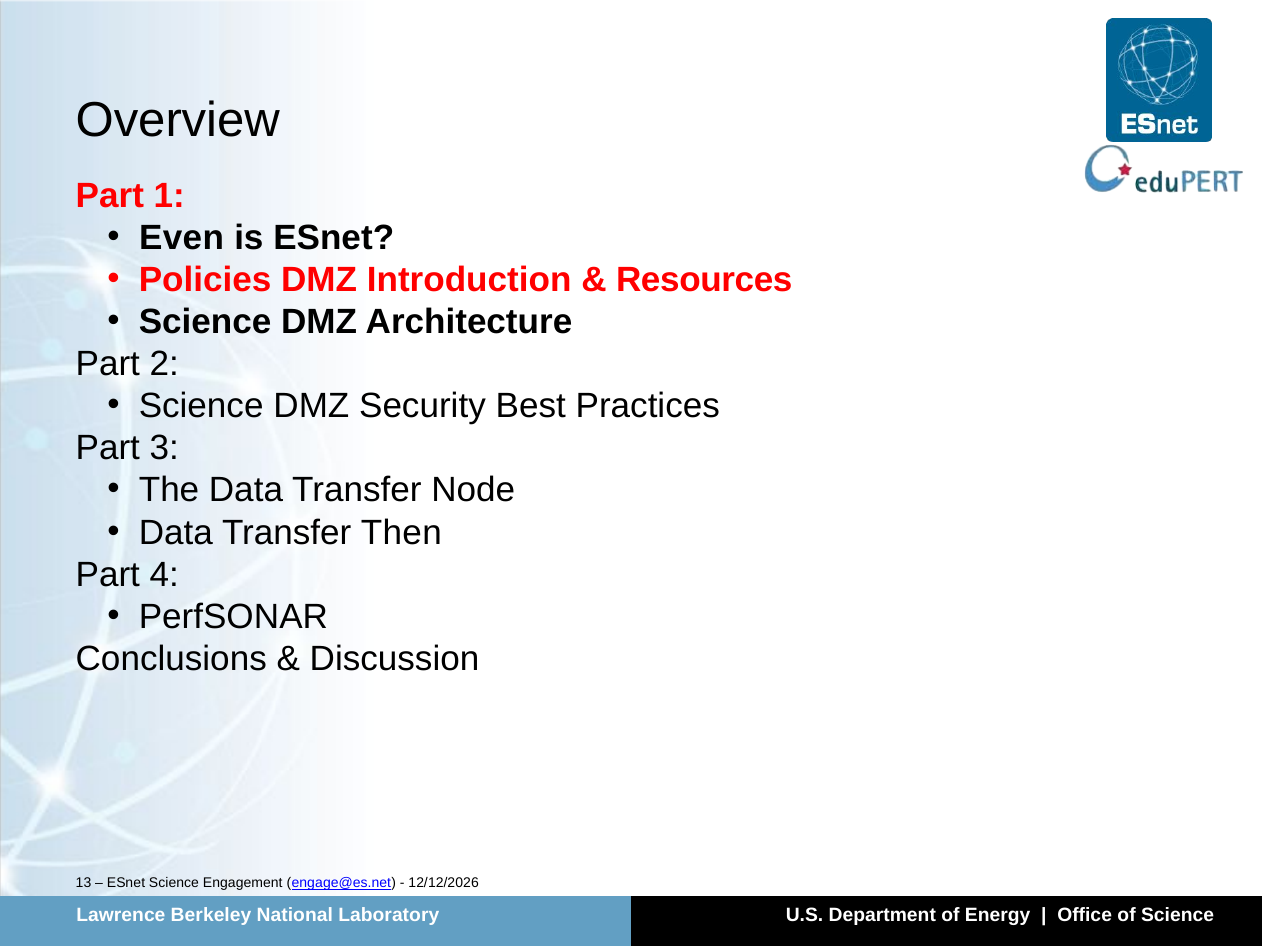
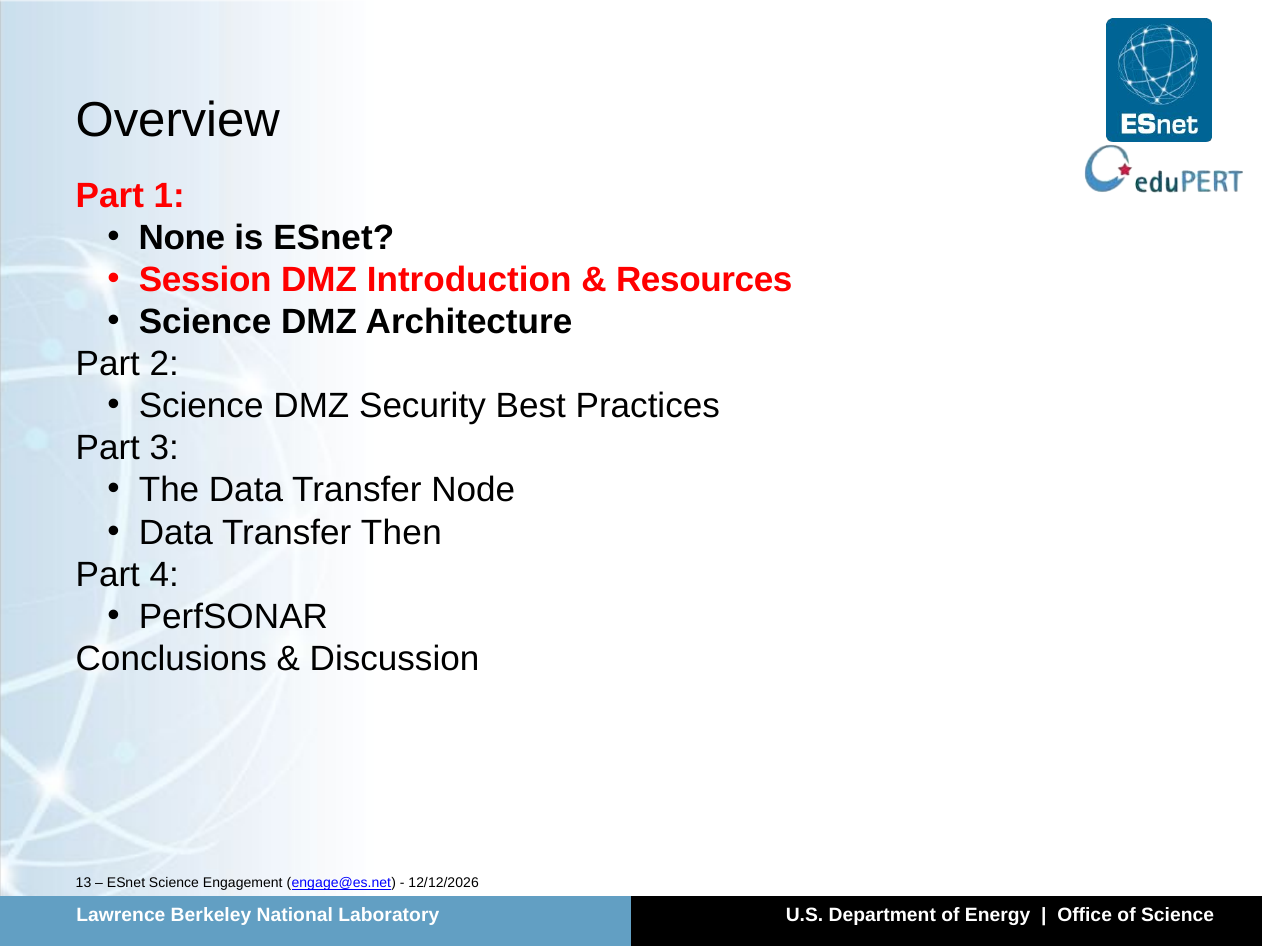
Even: Even -> None
Policies: Policies -> Session
